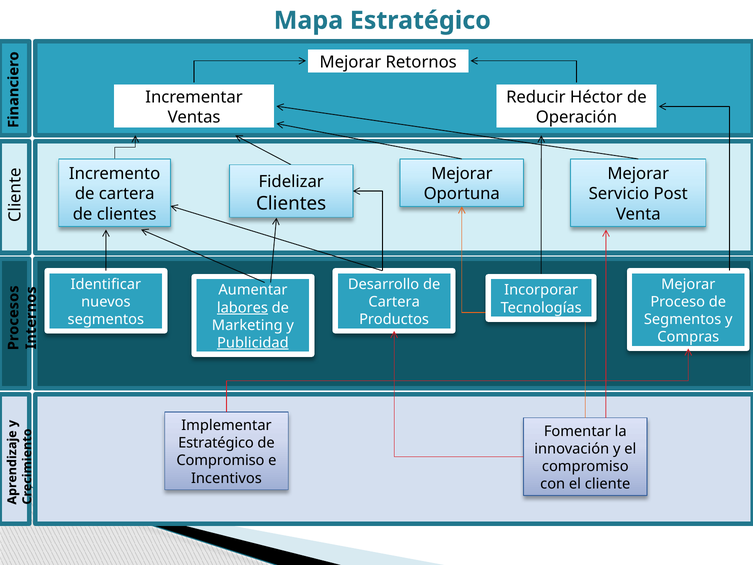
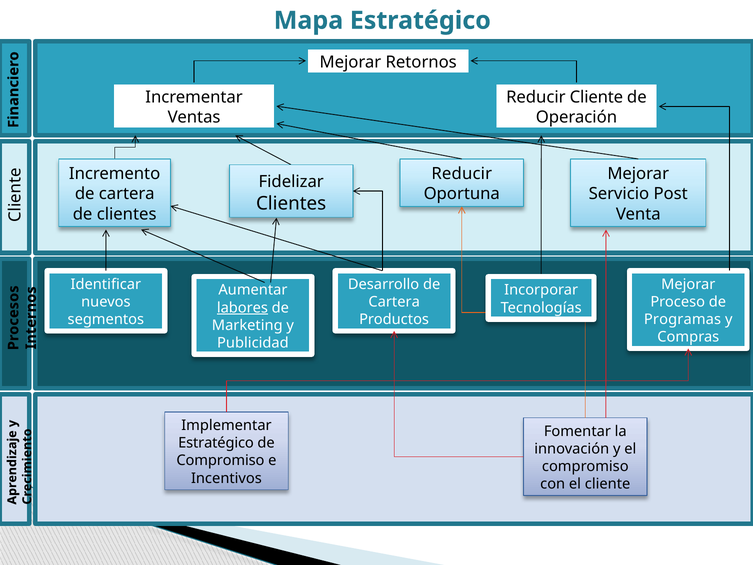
Reducir Héctor: Héctor -> Cliente
Mejorar at (462, 174): Mejorar -> Reducir
Segmentos at (683, 319): Segmentos -> Programas
Publicidad underline: present -> none
